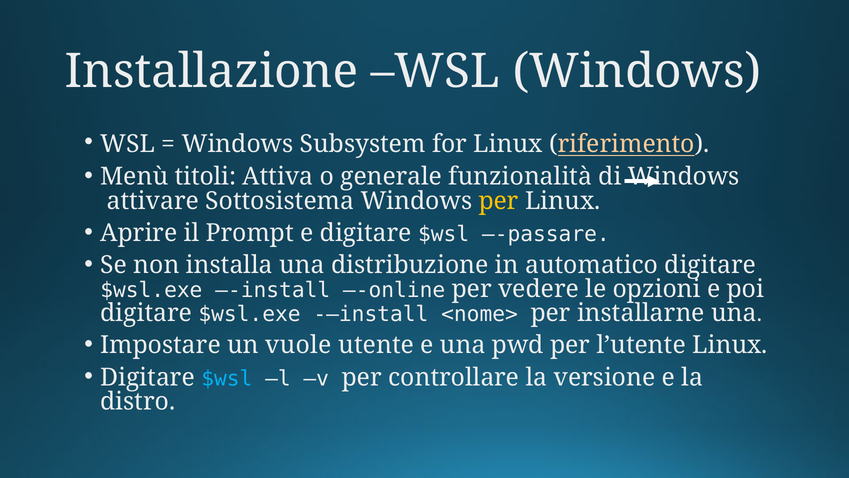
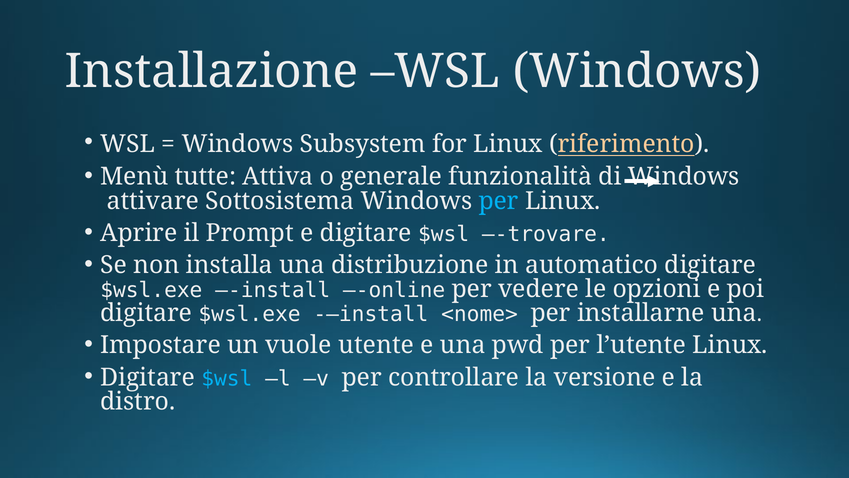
titoli: titoli -> tutte
per at (499, 201) colour: yellow -> light blue
–-passare: –-passare -> –-trovare
